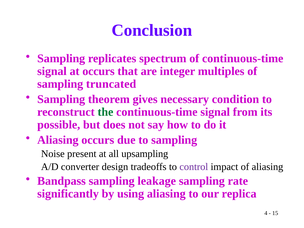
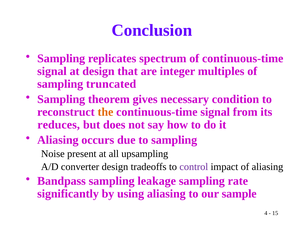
at occurs: occurs -> design
the colour: green -> orange
possible: possible -> reduces
replica: replica -> sample
